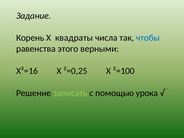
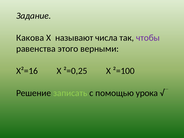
Корень: Корень -> Какова
квадраты: квадраты -> называют
чтобы colour: blue -> purple
